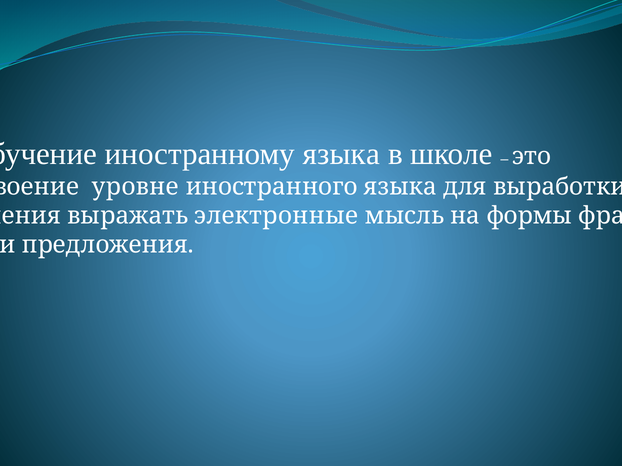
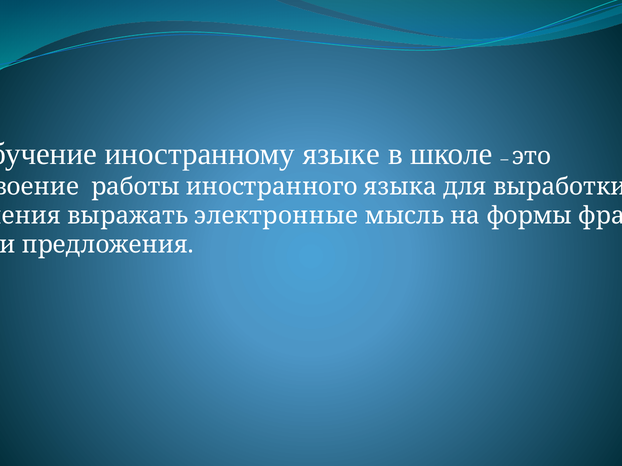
иностранному языка: языка -> языке
уровне: уровне -> работы
